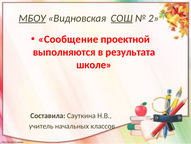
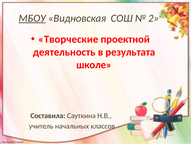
СОШ underline: present -> none
Сообщение: Сообщение -> Творческие
выполняются: выполняются -> деятельность
